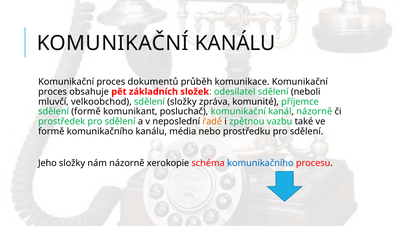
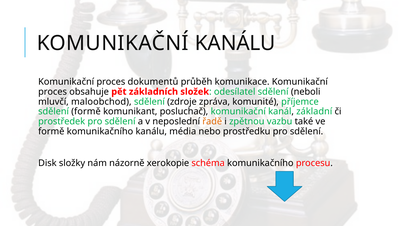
velkoobchod: velkoobchod -> maloobchod
sdělení složky: složky -> zdroje
kanál názorně: názorně -> základní
Jeho: Jeho -> Disk
komunikačního at (260, 163) colour: blue -> black
